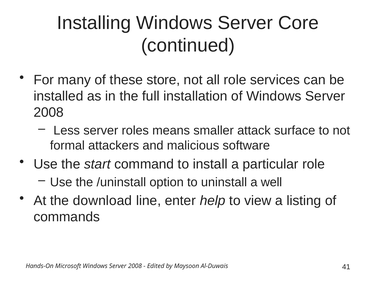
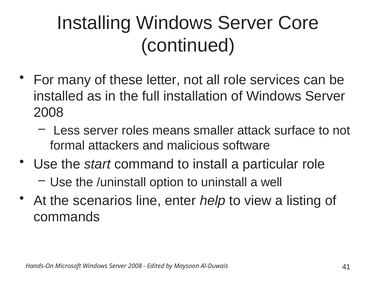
store: store -> letter
download: download -> scenarios
